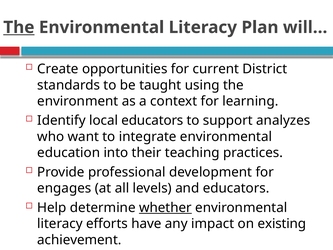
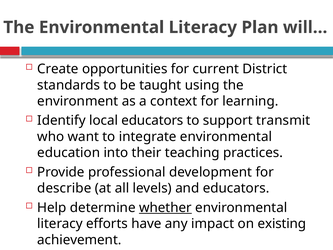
The at (19, 27) underline: present -> none
analyzes: analyzes -> transmit
engages: engages -> describe
